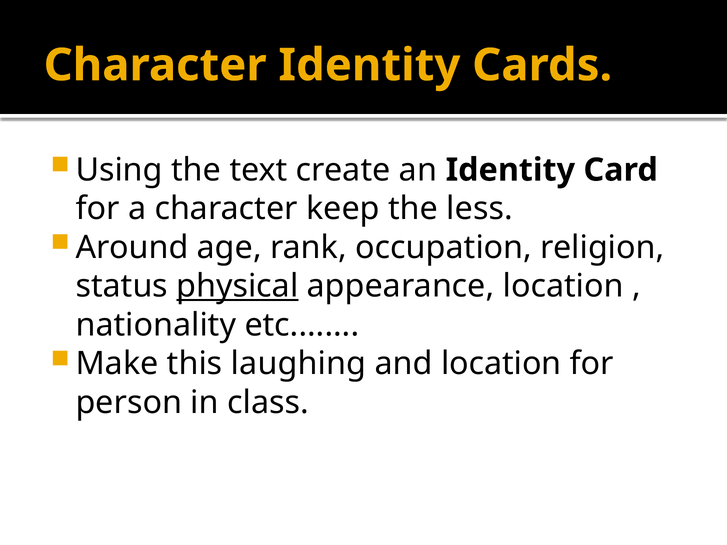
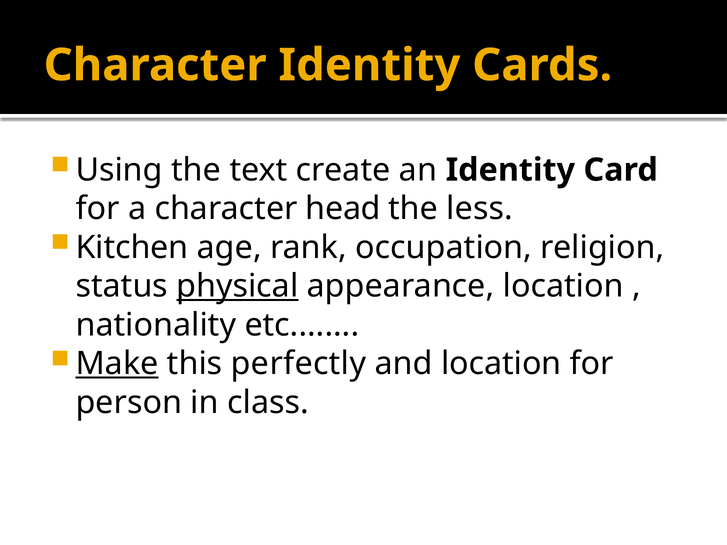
keep: keep -> head
Around: Around -> Kitchen
Make underline: none -> present
laughing: laughing -> perfectly
